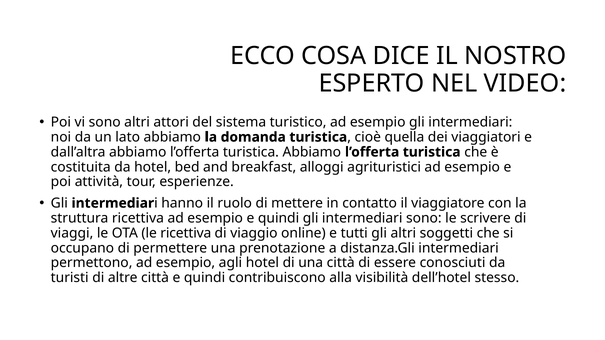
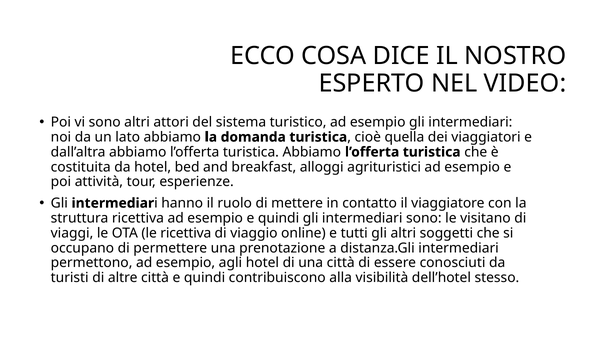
scrivere: scrivere -> visitano
